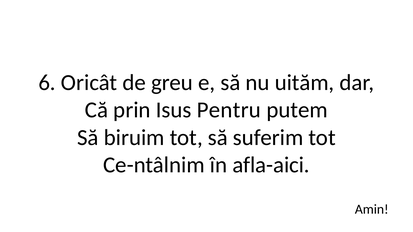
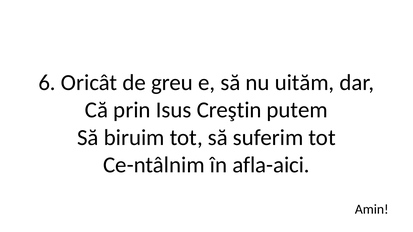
Pentru: Pentru -> Creştin
